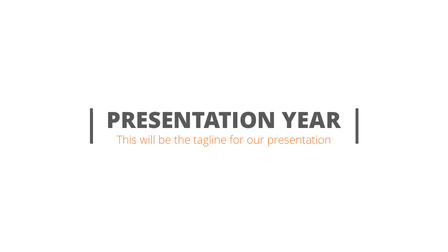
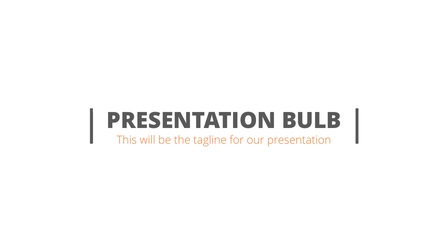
YEAR: YEAR -> BULB
